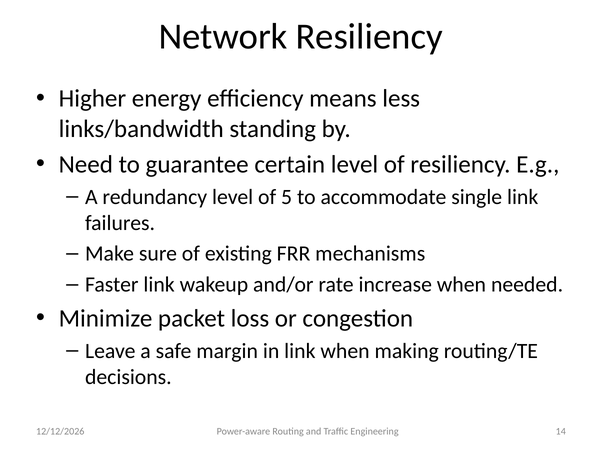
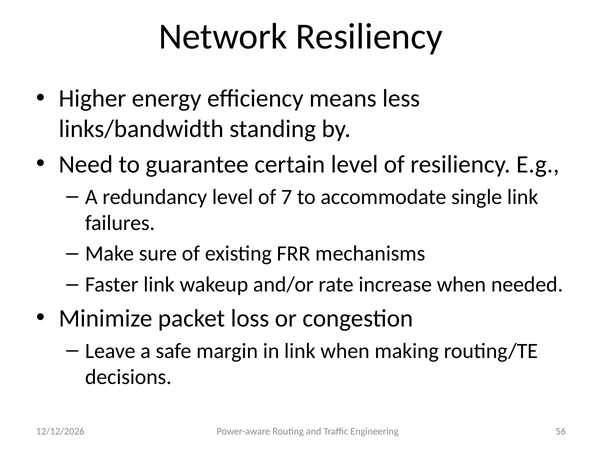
5: 5 -> 7
14: 14 -> 56
